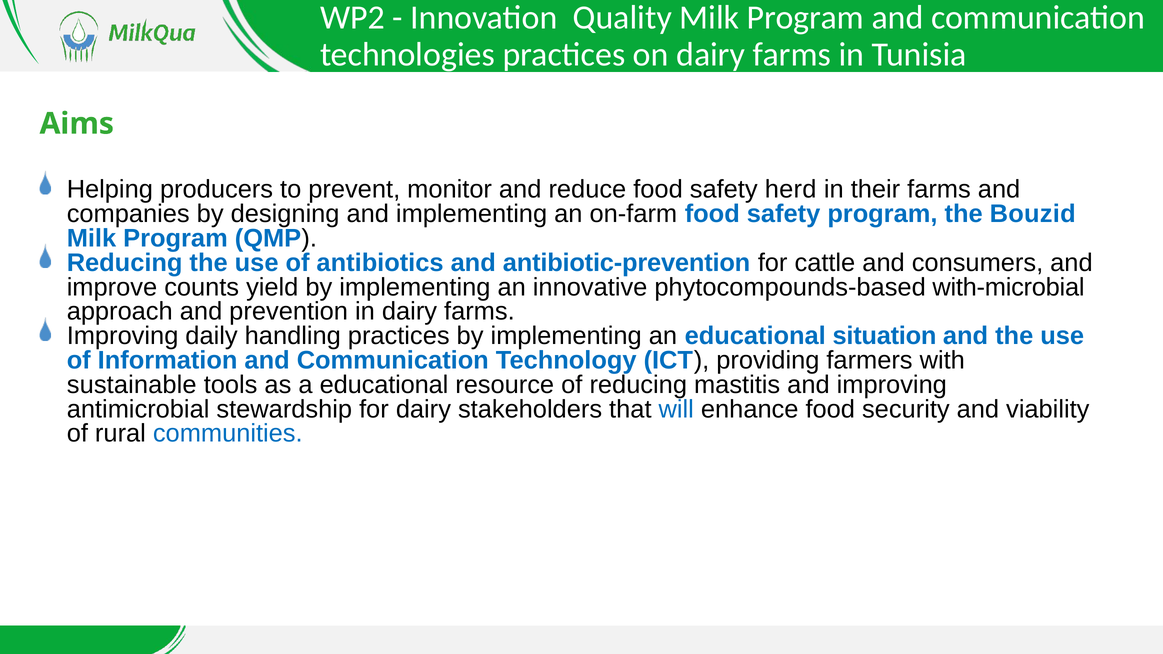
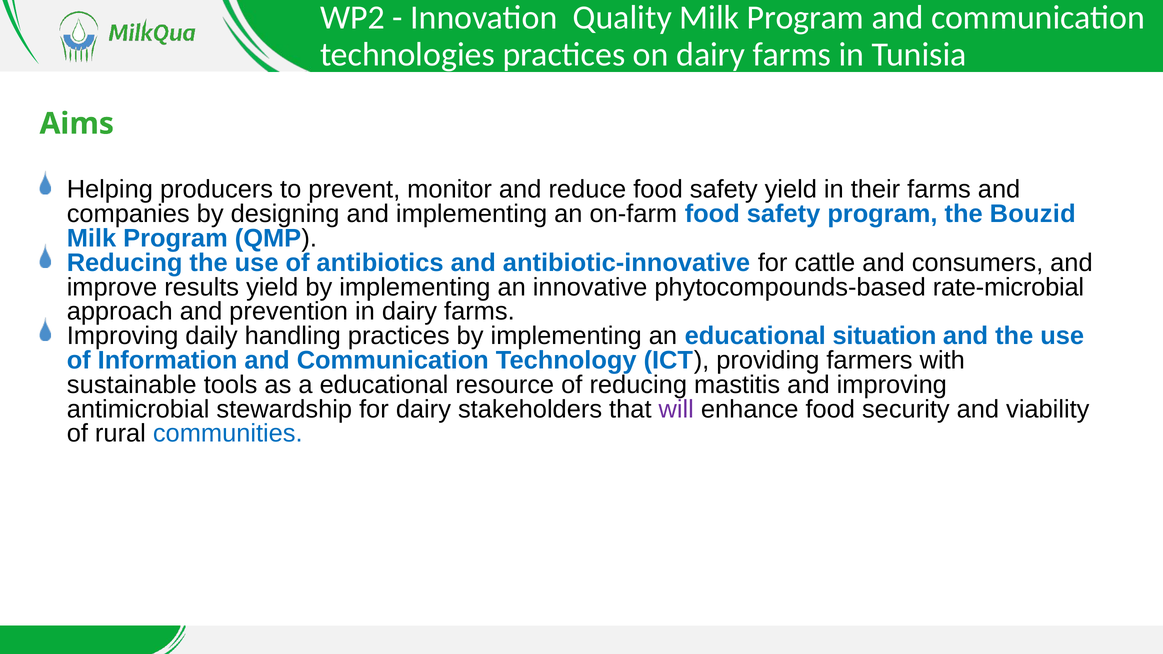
safety herd: herd -> yield
antibiotic-prevention: antibiotic-prevention -> antibiotic-innovative
counts: counts -> results
with-microbial: with-microbial -> rate-microbial
will colour: blue -> purple
